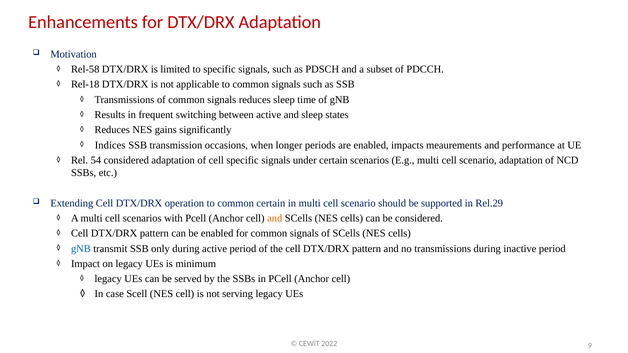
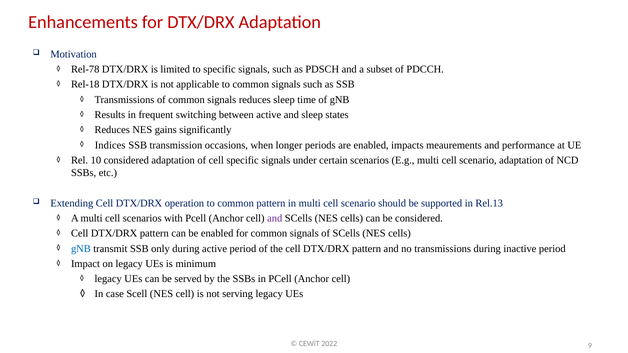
Rel-58: Rel-58 -> Rel-78
54: 54 -> 10
common certain: certain -> pattern
Rel.29: Rel.29 -> Rel.13
and at (275, 218) colour: orange -> purple
